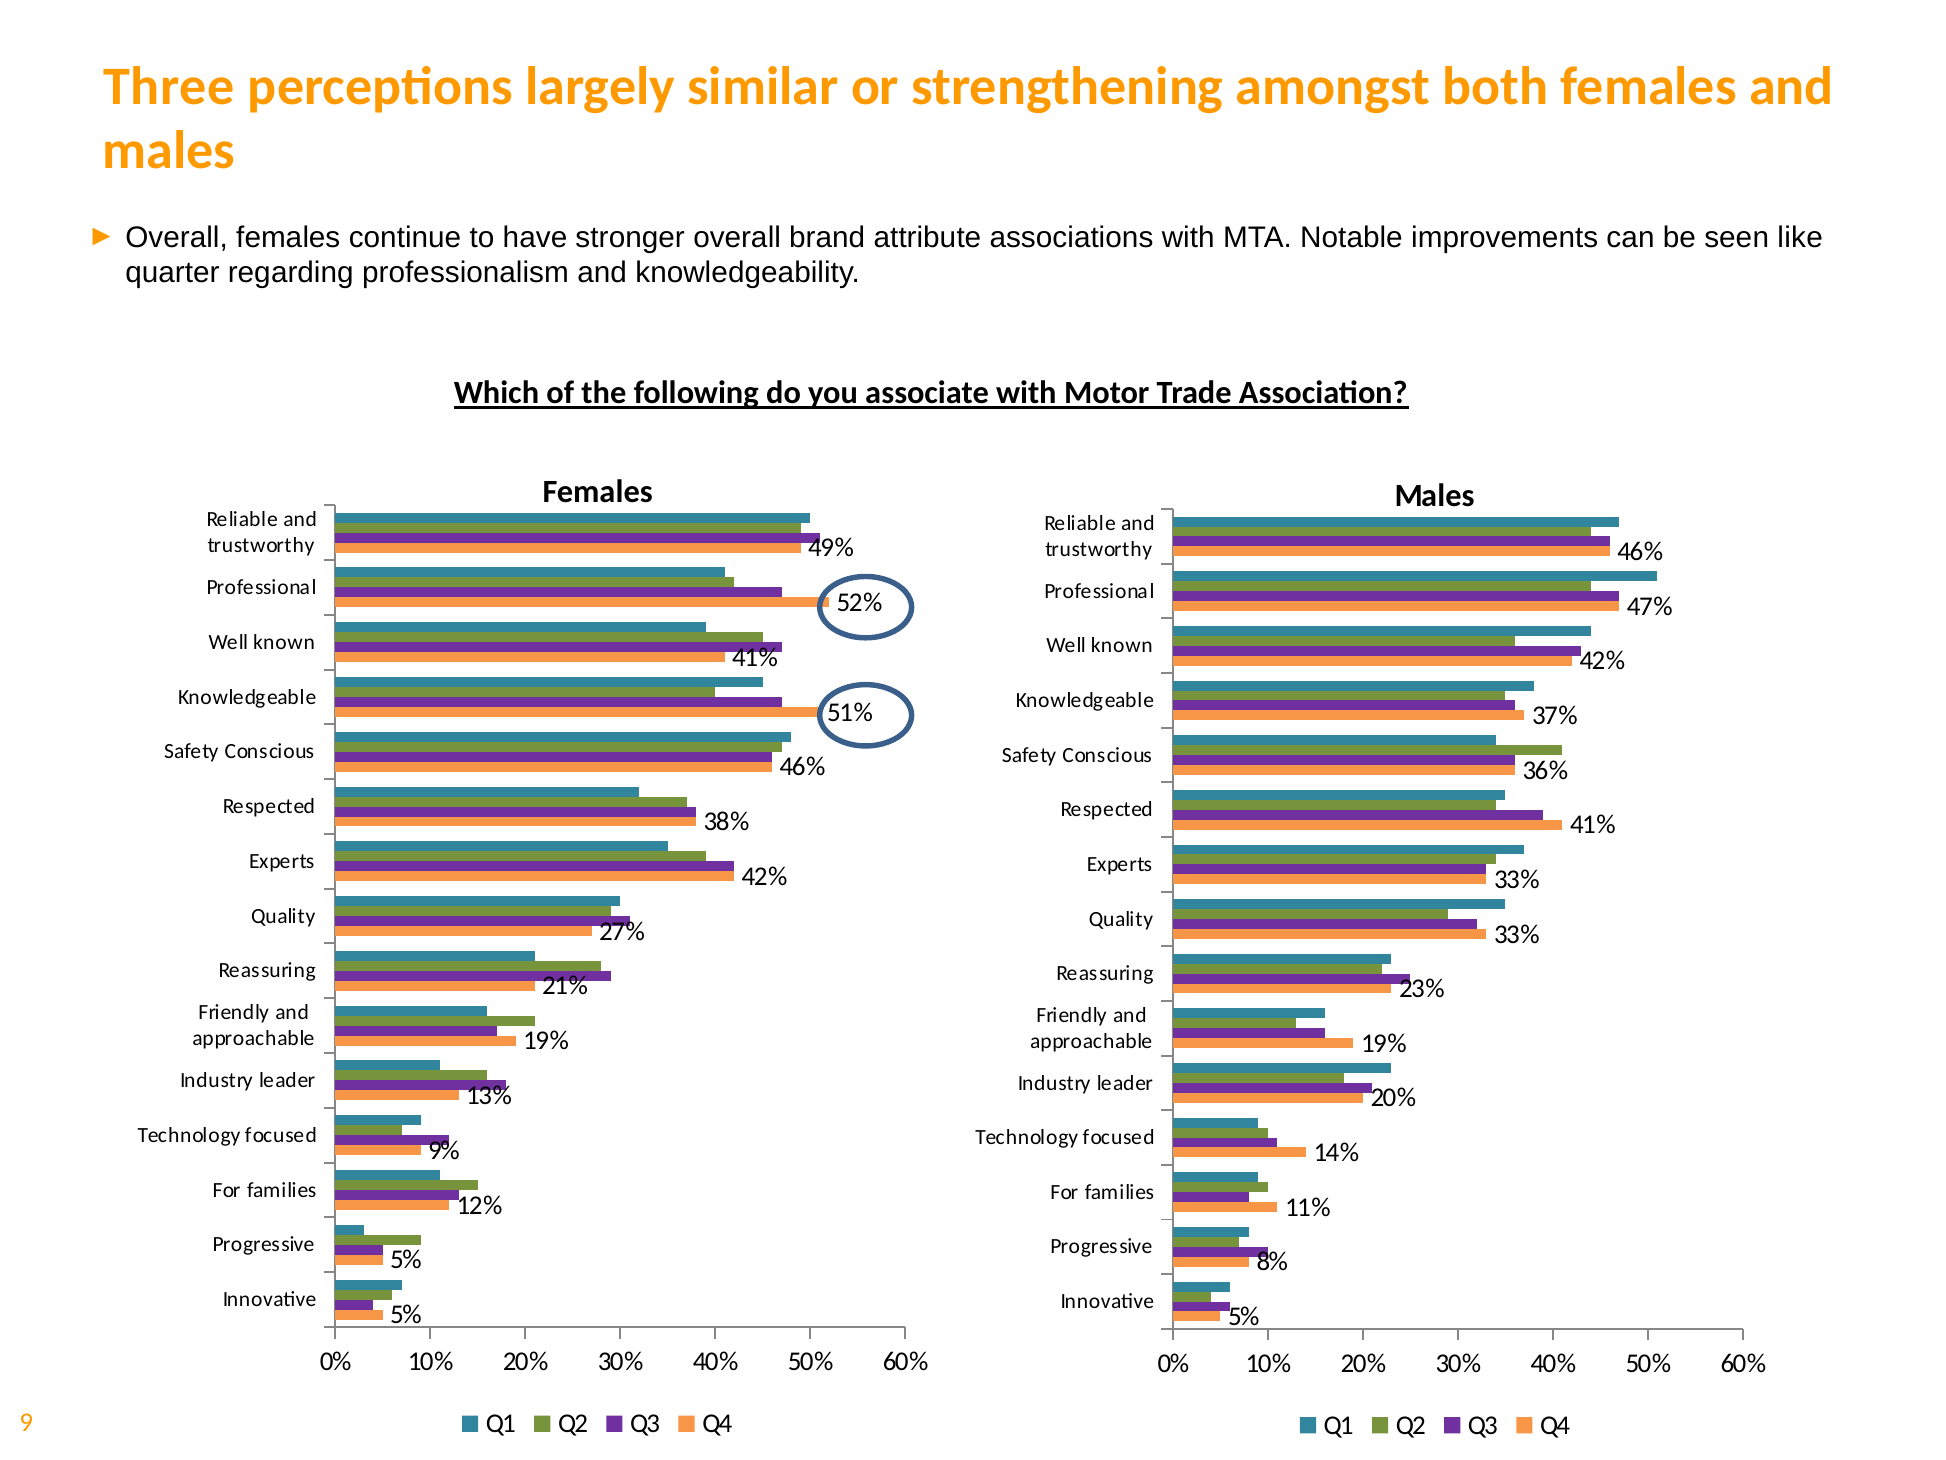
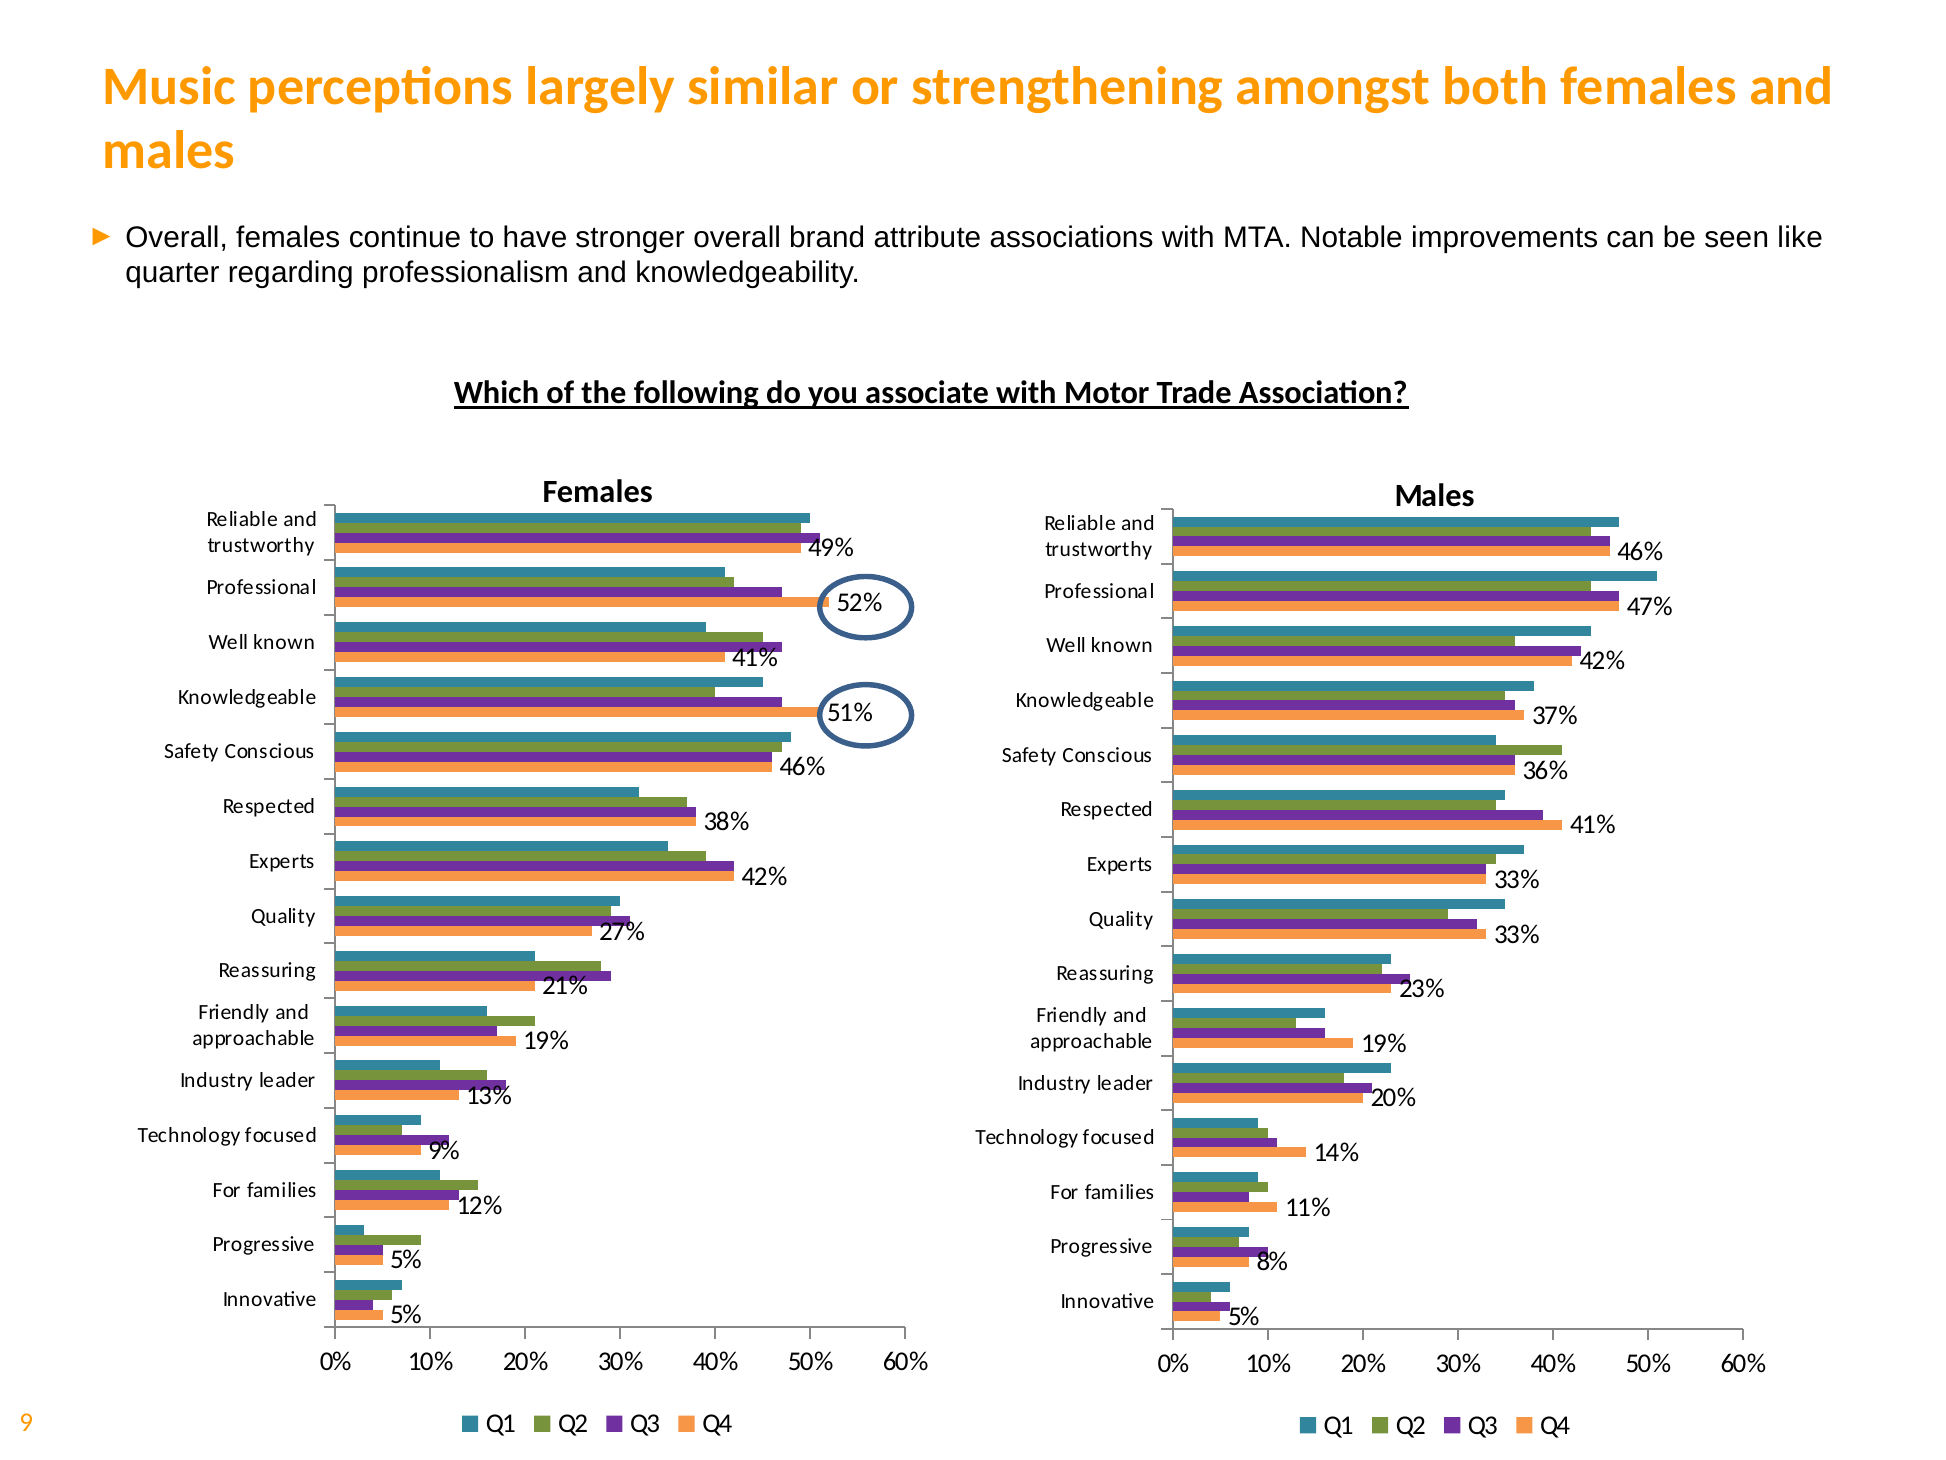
Three: Three -> Music
